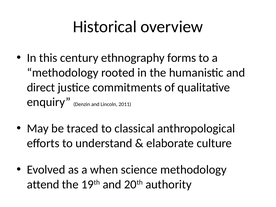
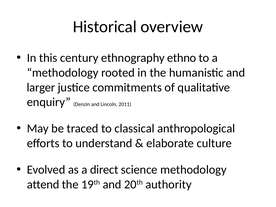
forms: forms -> ethno
direct: direct -> larger
when: when -> direct
